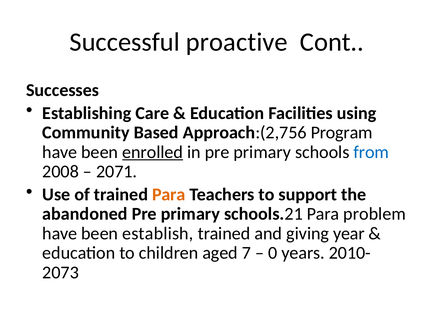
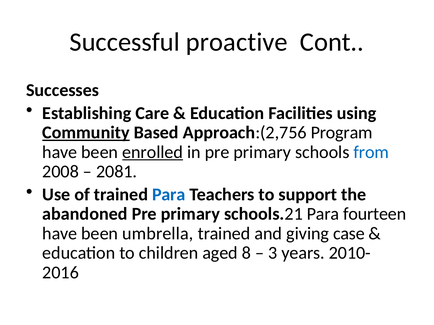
Community underline: none -> present
2071: 2071 -> 2081
Para at (169, 195) colour: orange -> blue
problem: problem -> fourteen
establish: establish -> umbrella
year: year -> case
7: 7 -> 8
0: 0 -> 3
2073: 2073 -> 2016
